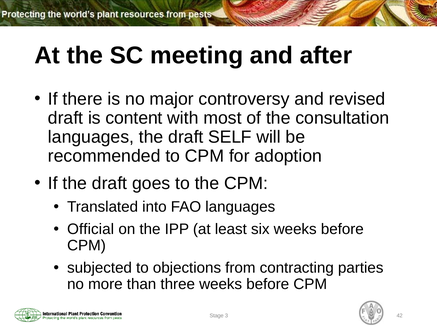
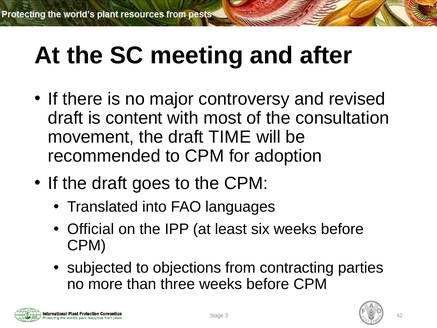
languages at (91, 137): languages -> movement
SELF: SELF -> TIME
